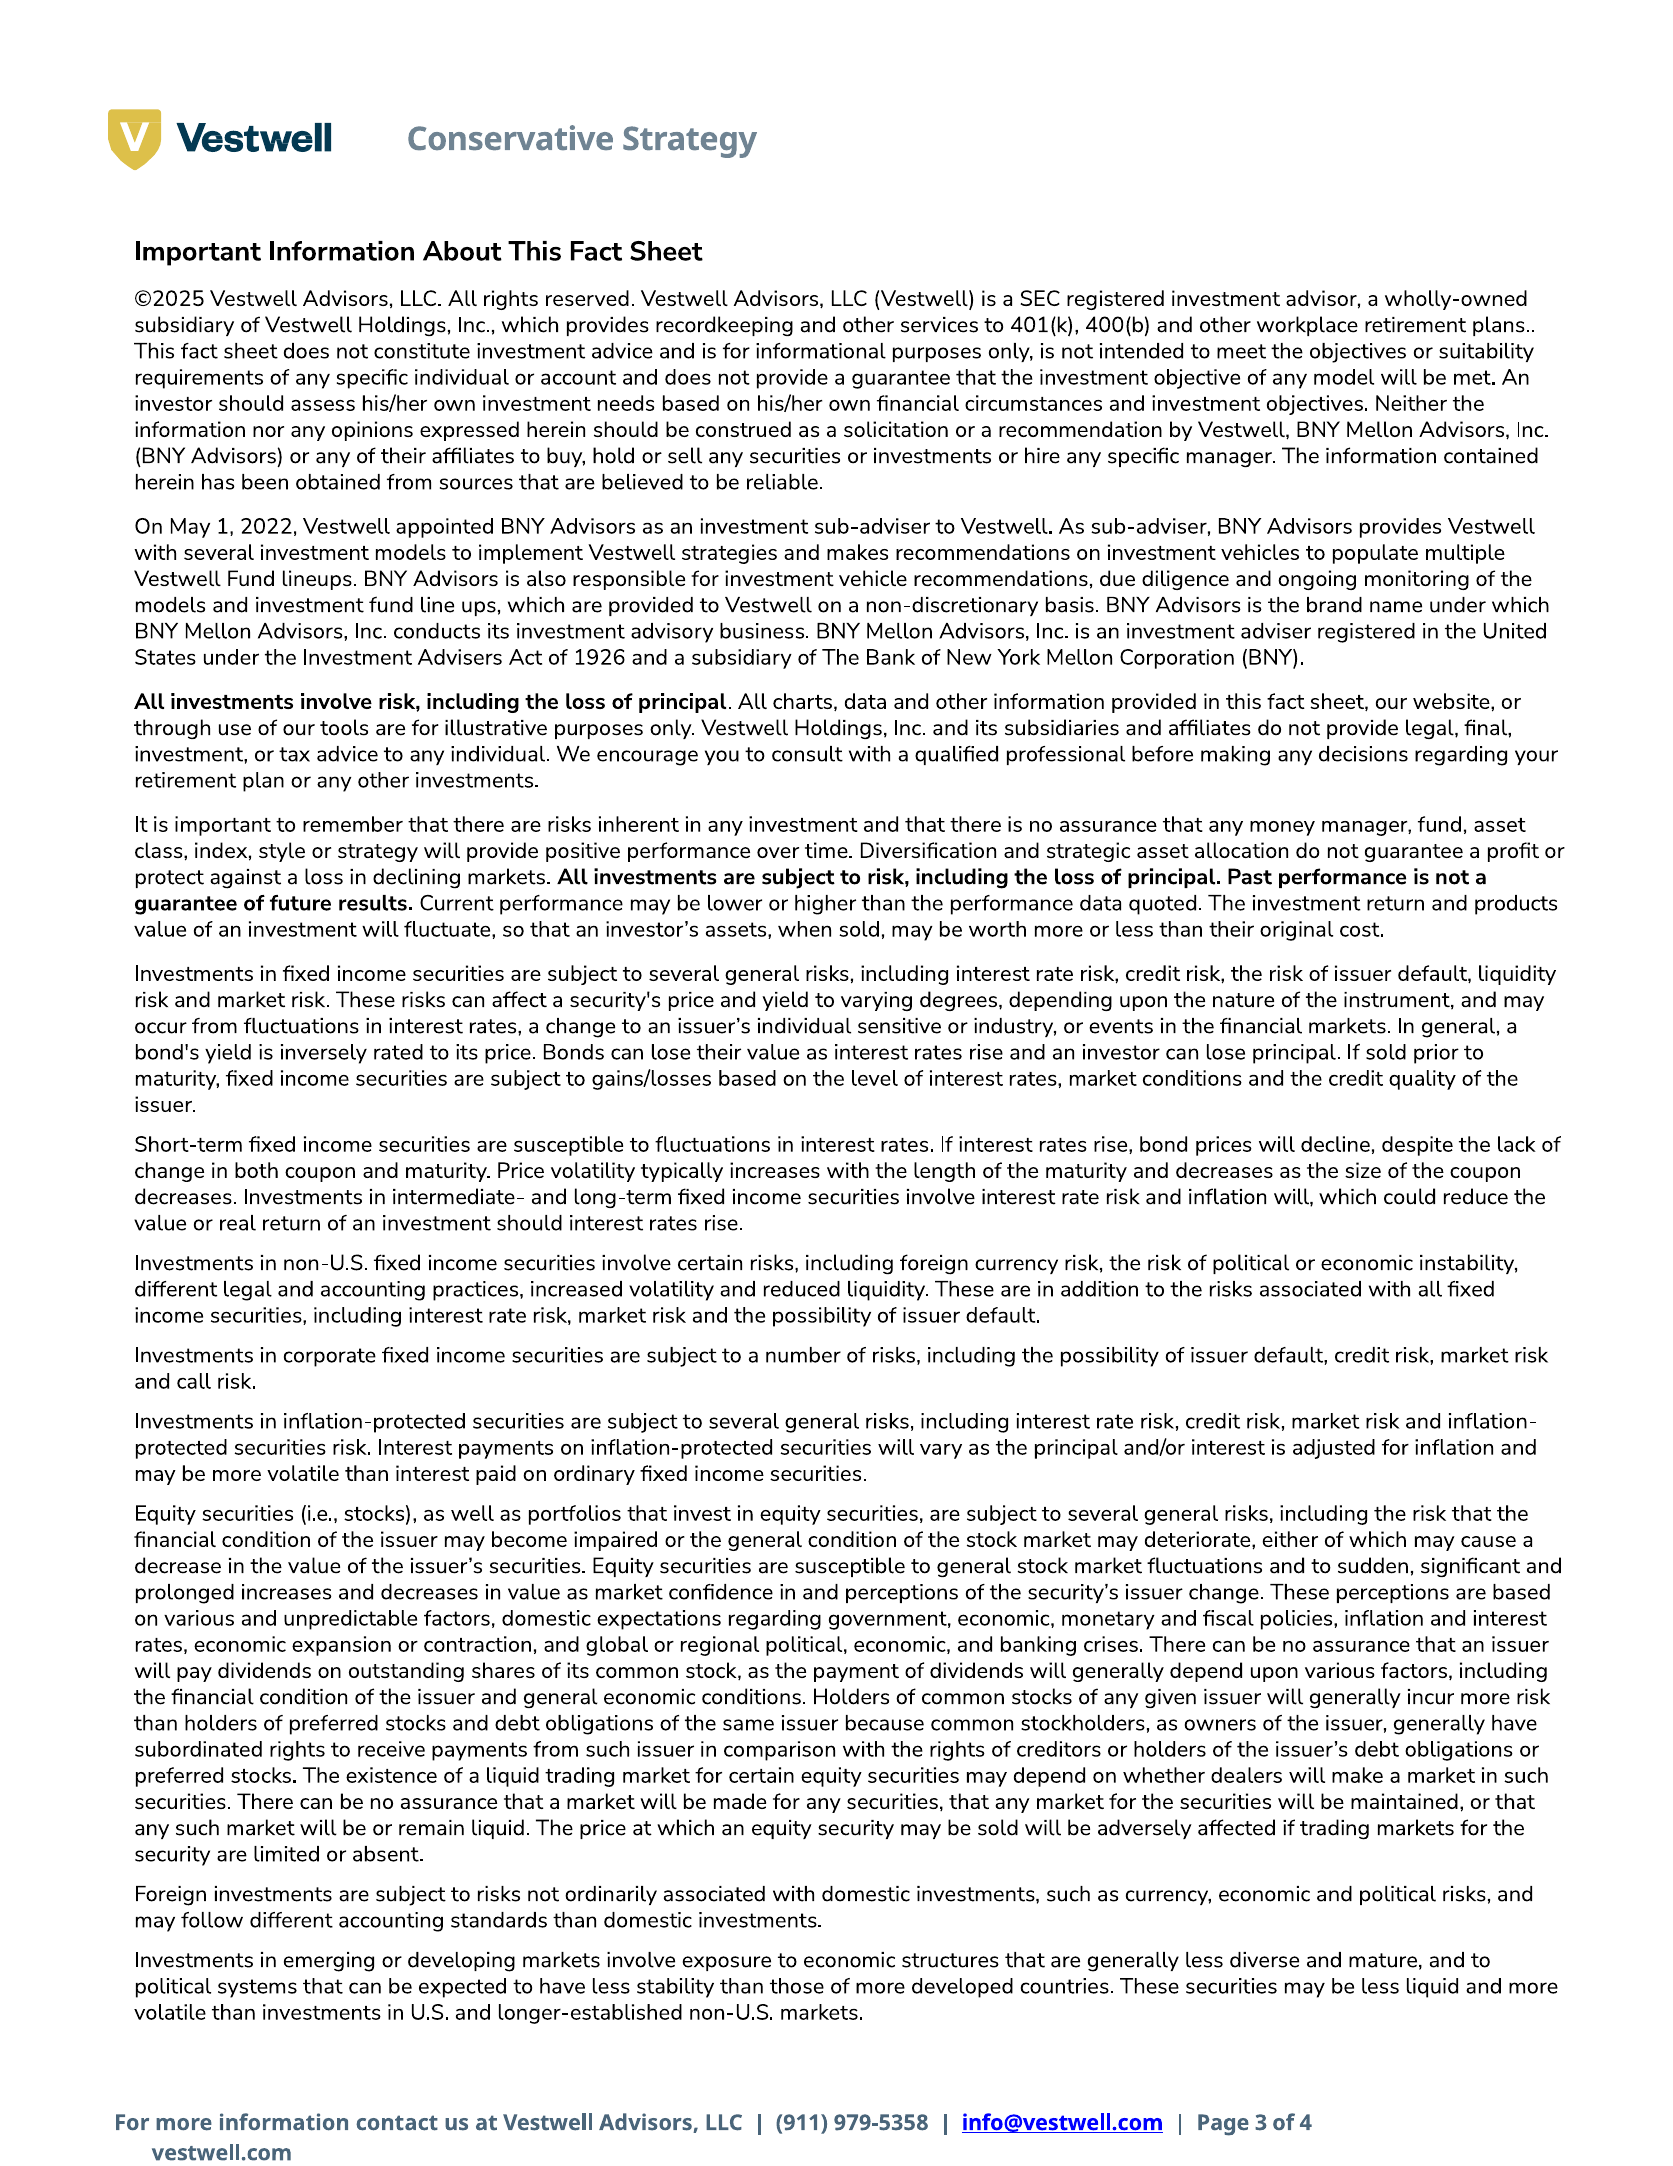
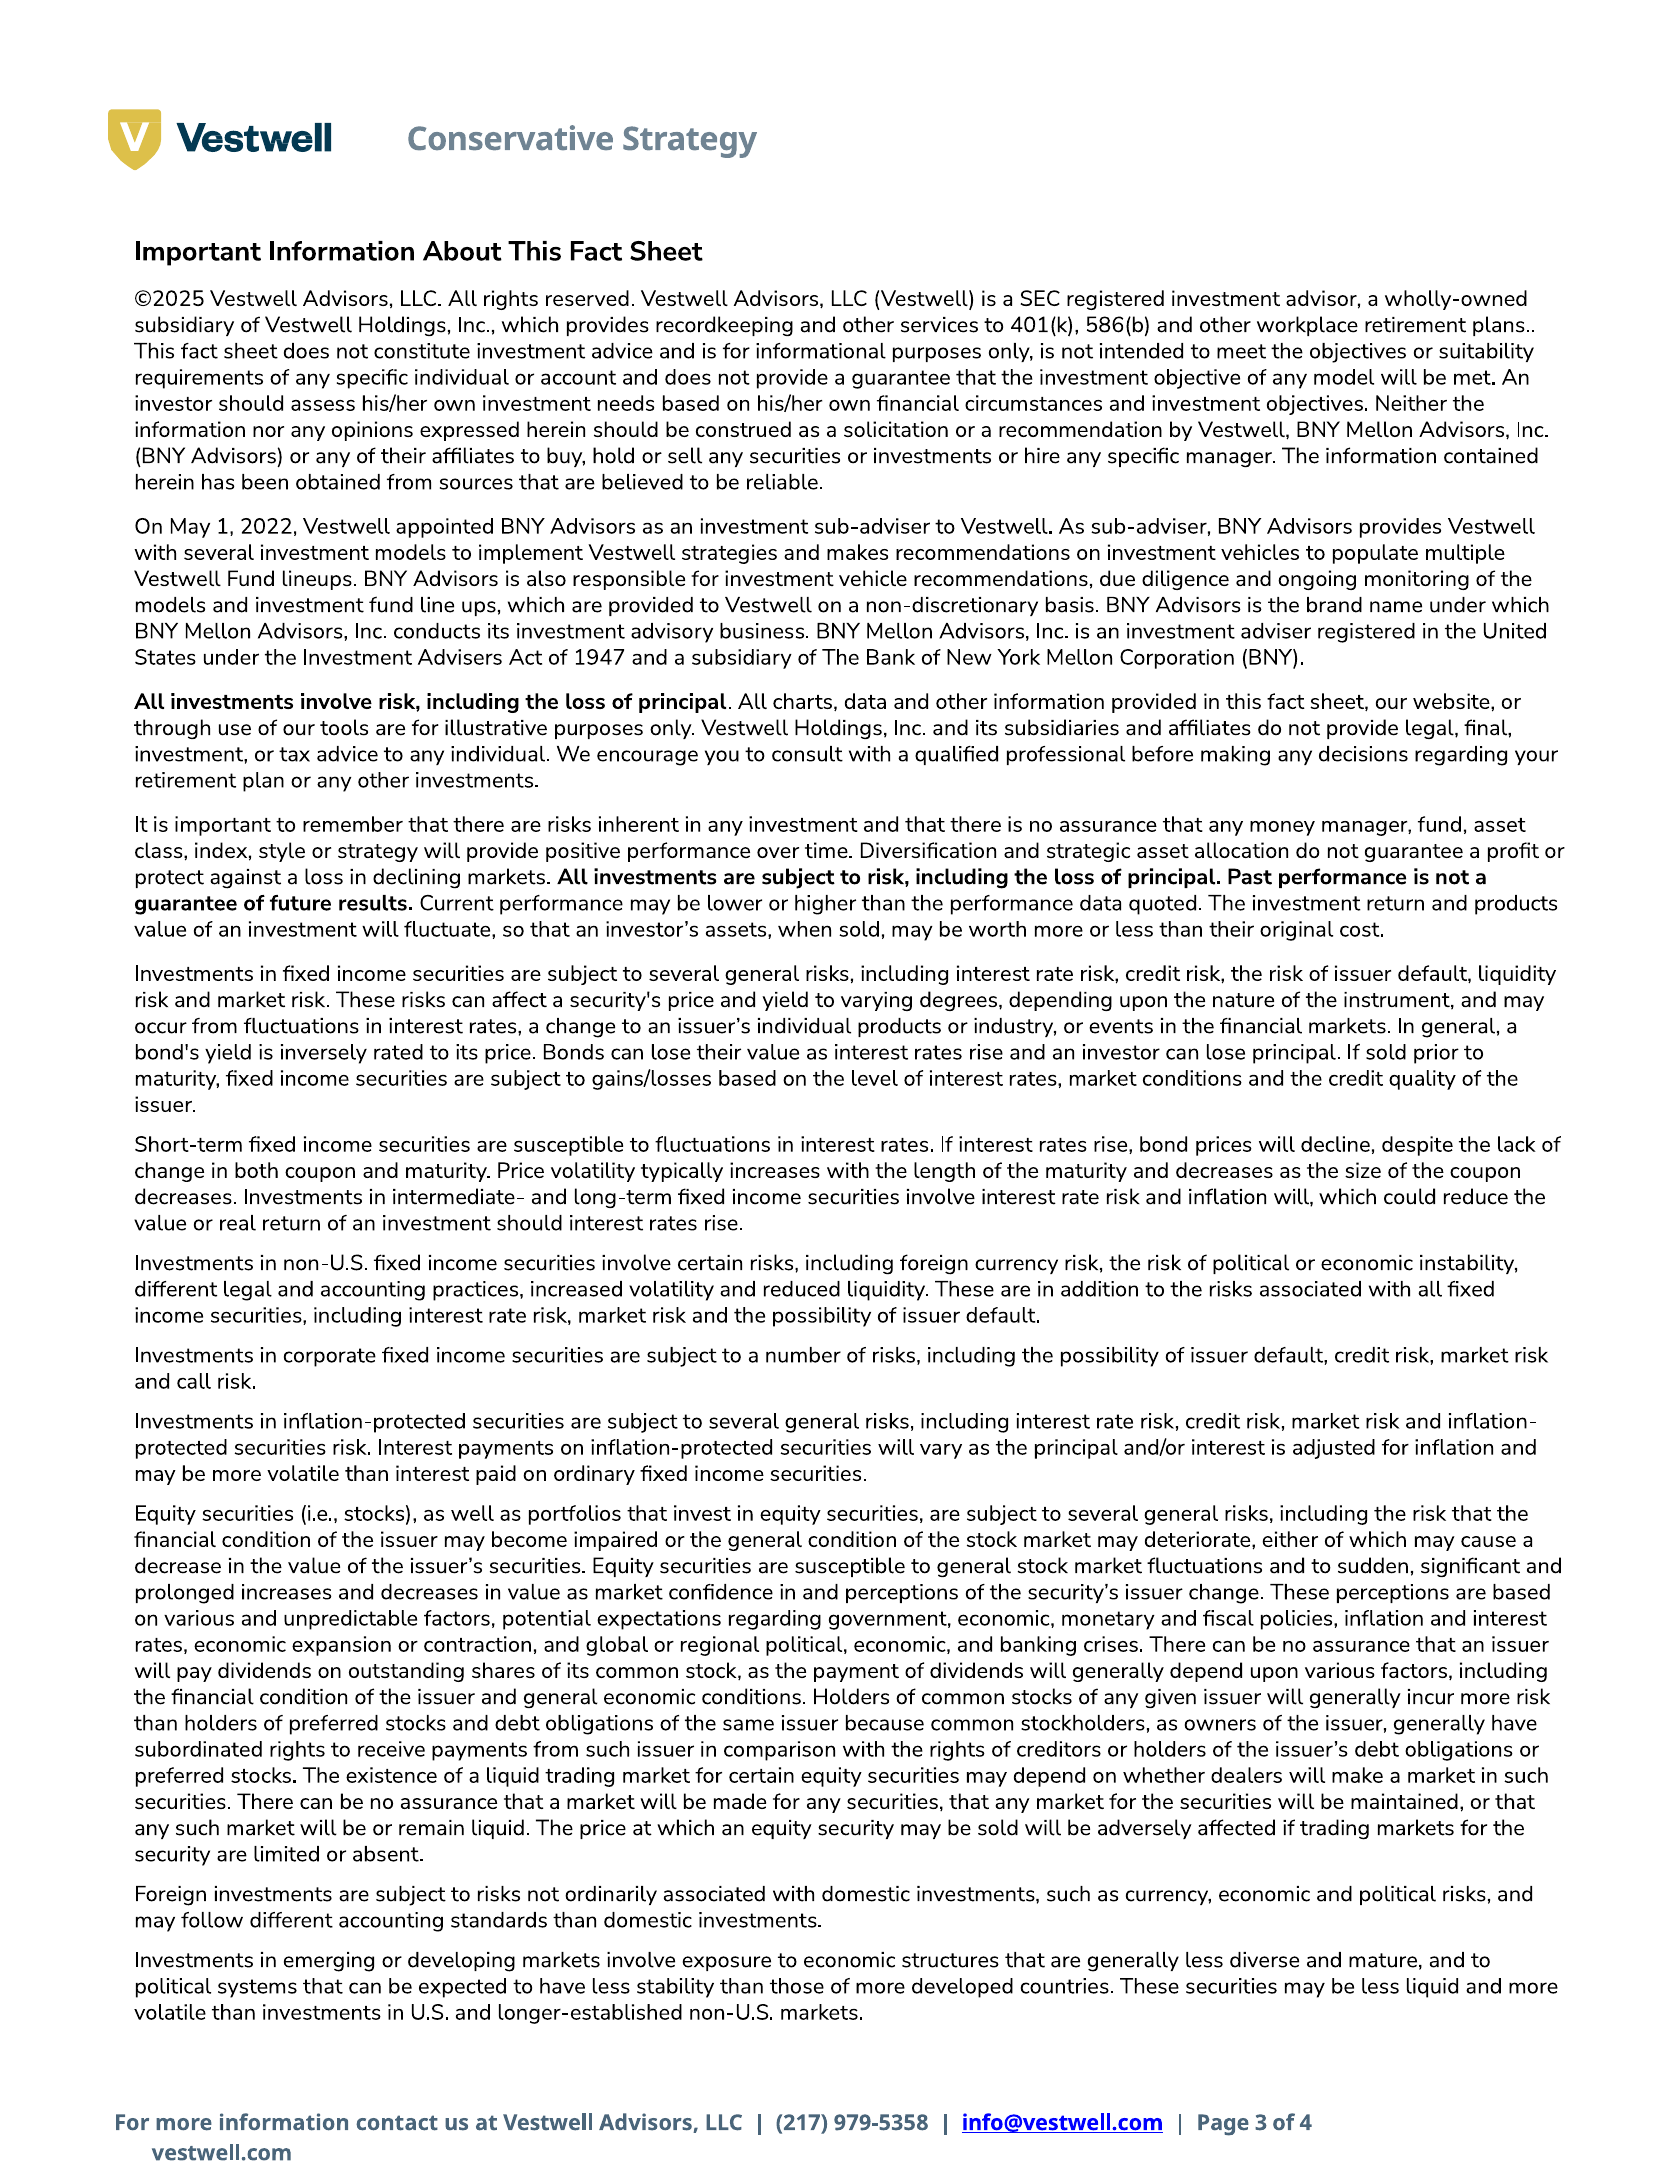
400(b: 400(b -> 586(b
1926: 1926 -> 1947
individual sensitive: sensitive -> products
factors domestic: domestic -> potential
911: 911 -> 217
